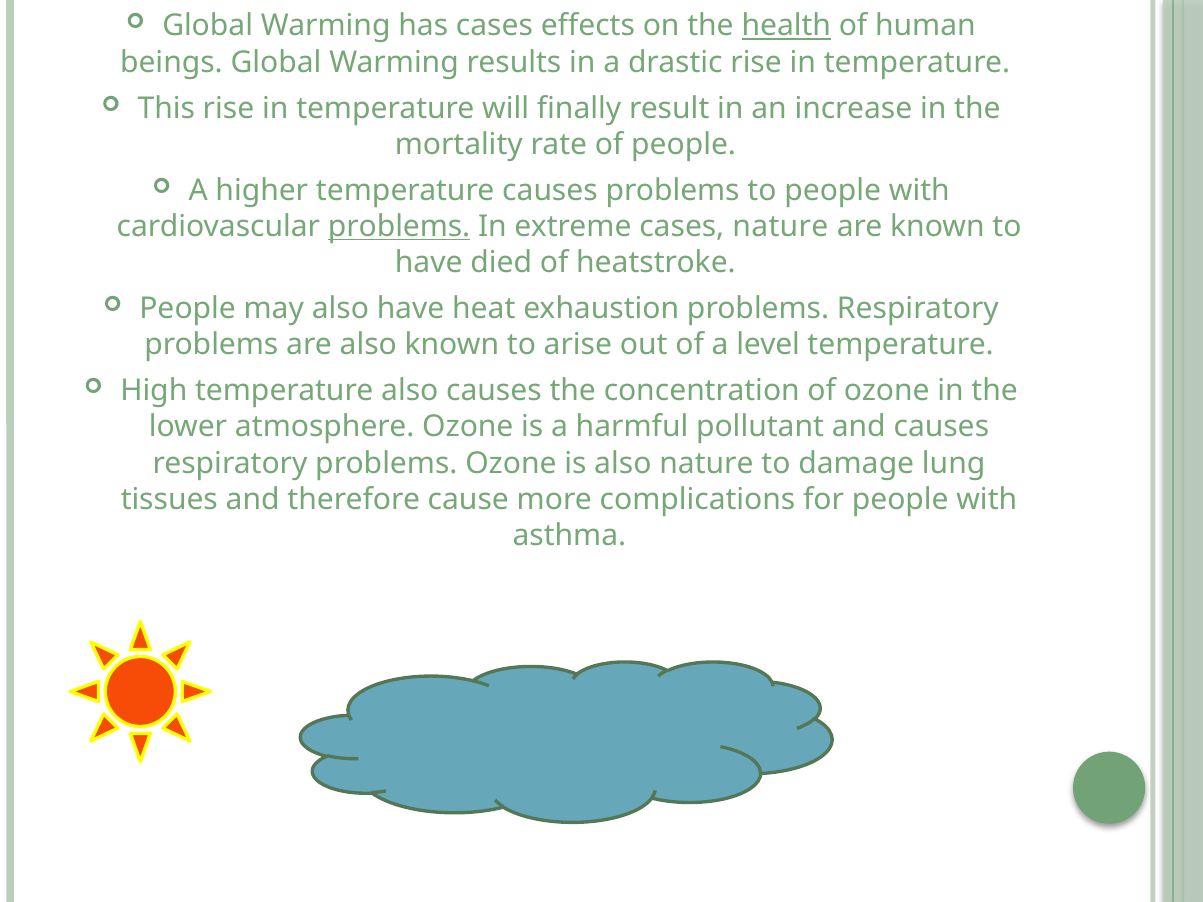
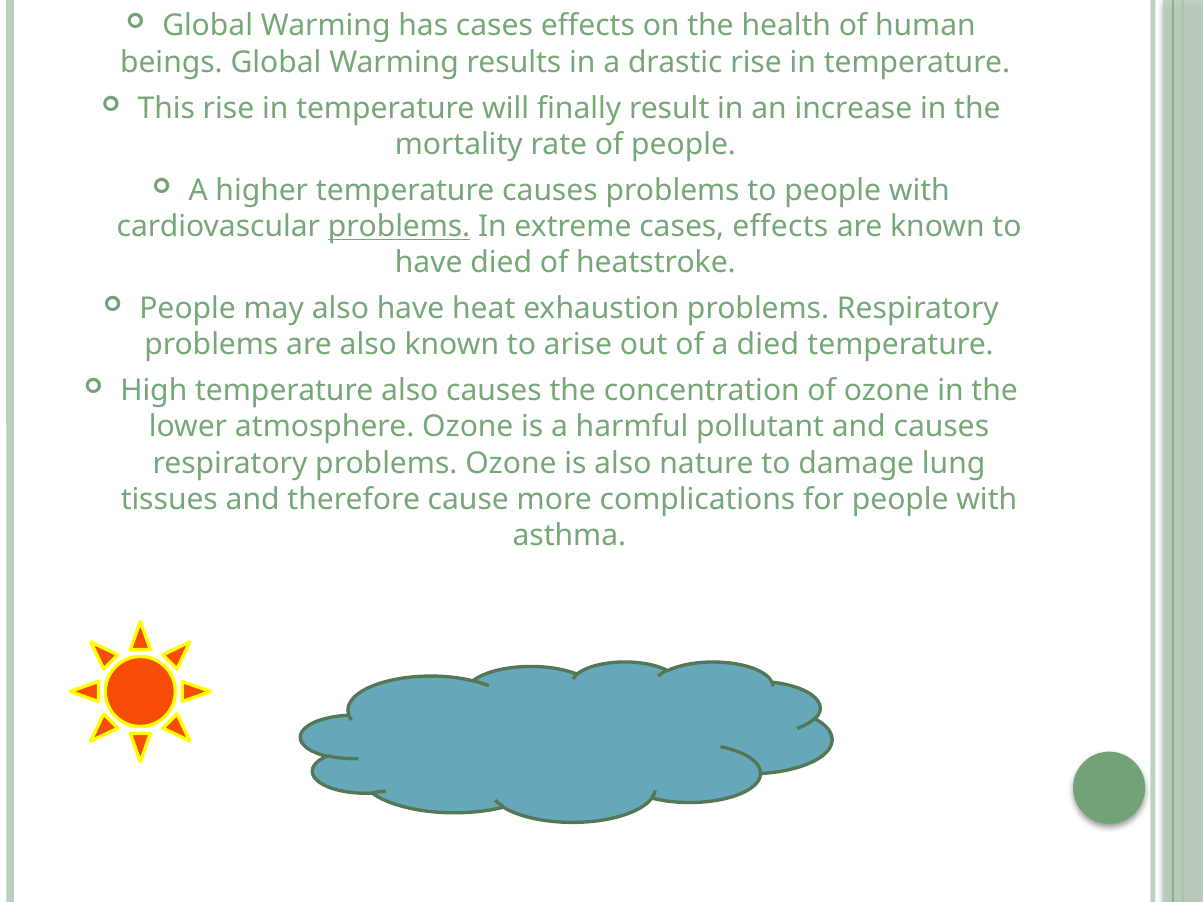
health underline: present -> none
extreme cases nature: nature -> effects
a level: level -> died
